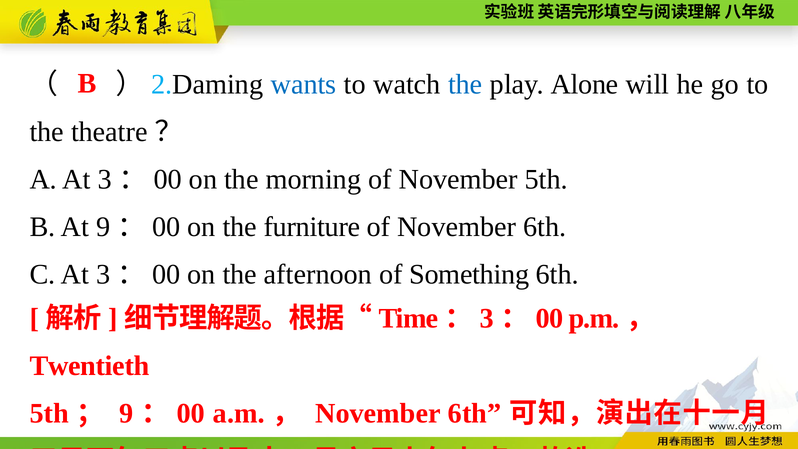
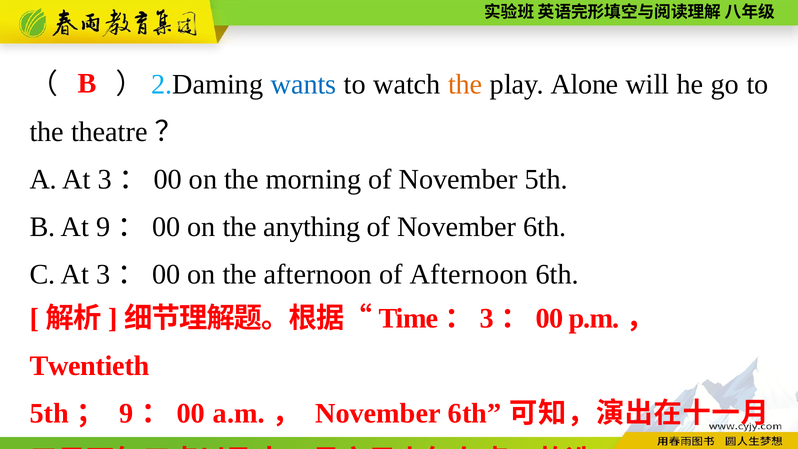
the at (465, 84) colour: blue -> orange
furniture: furniture -> anything
of Something: Something -> Afternoon
